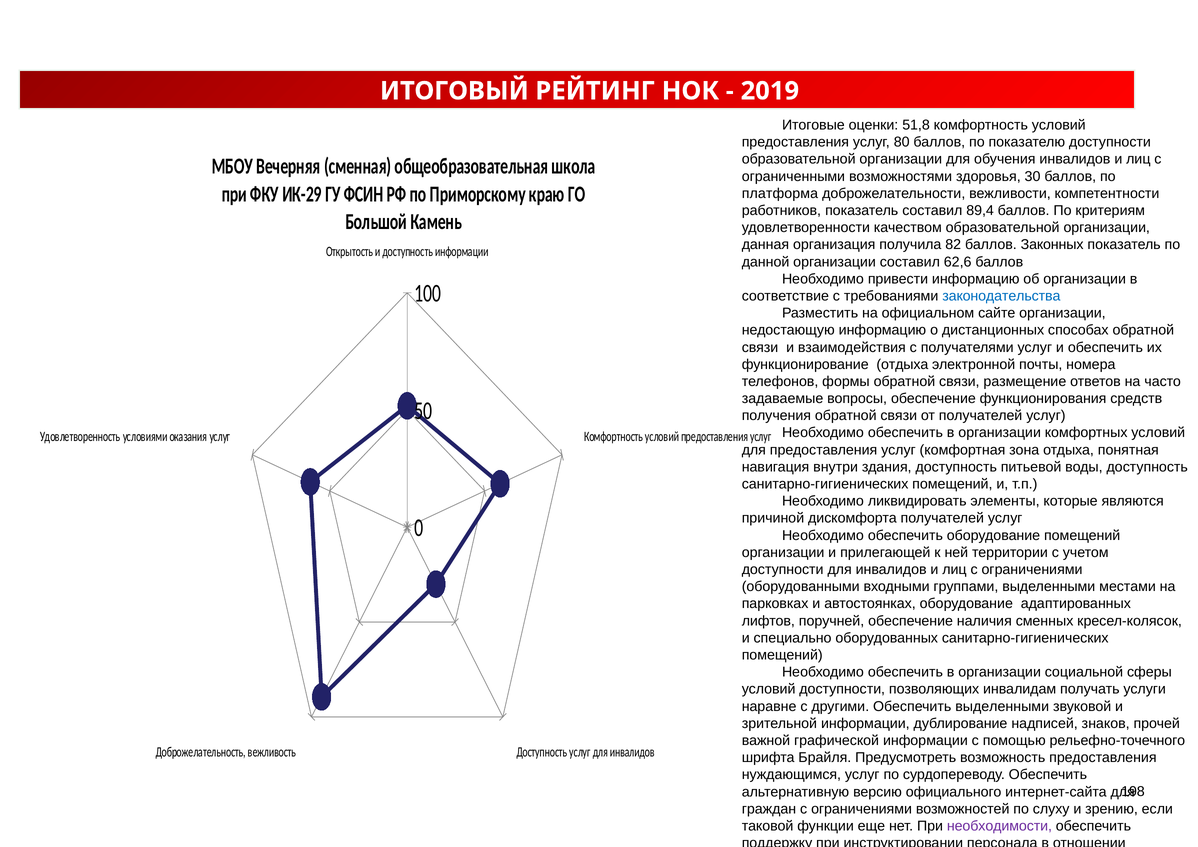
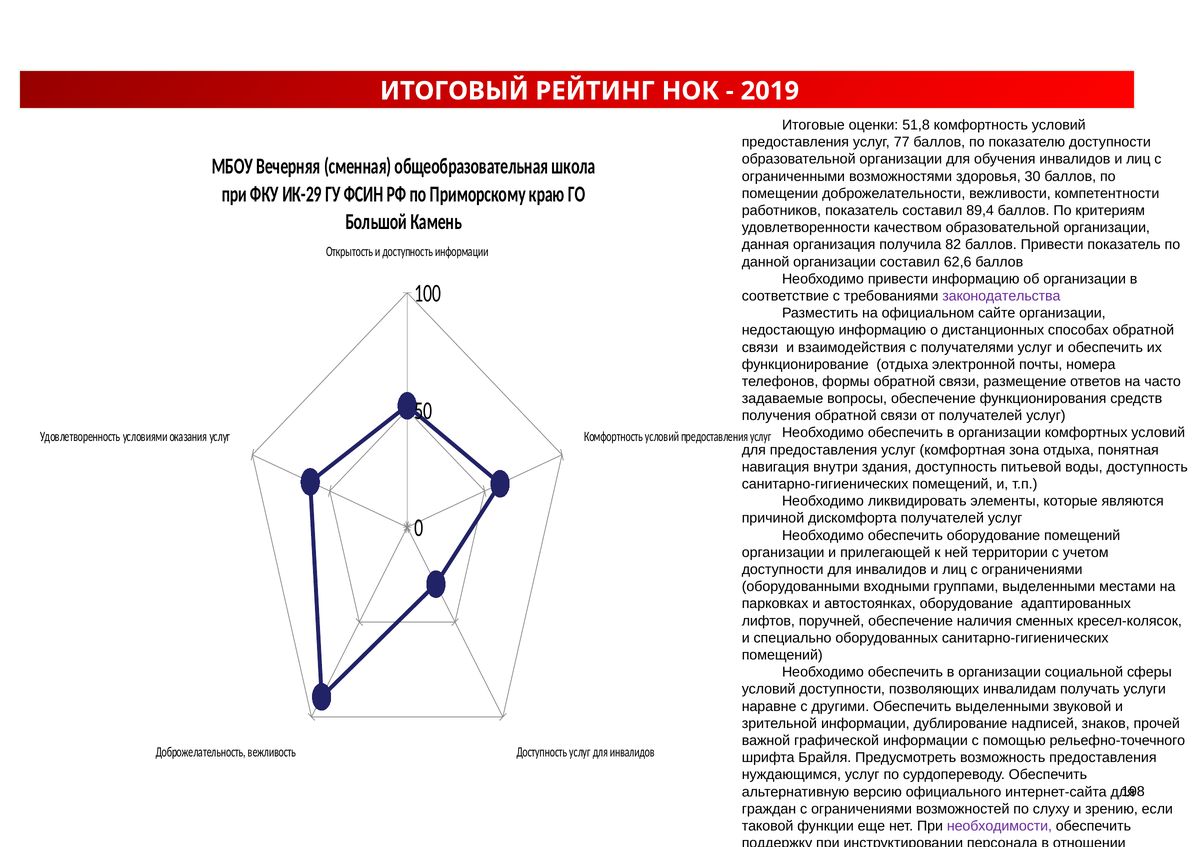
80: 80 -> 77
платформа: платформа -> помещении
баллов Законных: Законных -> Привести
законодательства colour: blue -> purple
